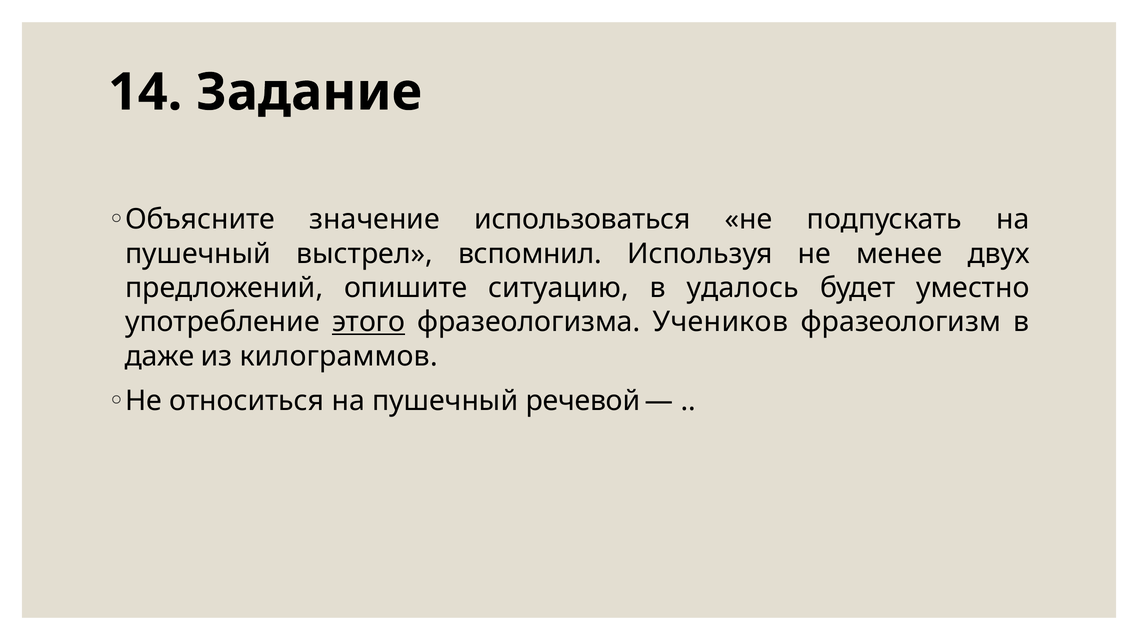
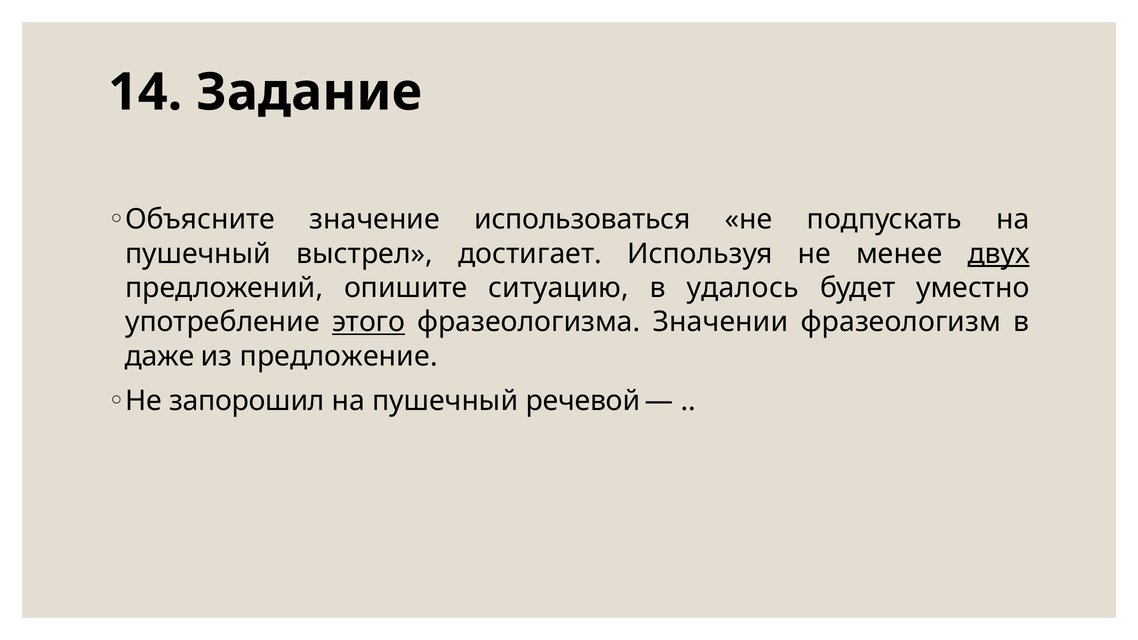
вспомнил: вспомнил -> достигает
двух underline: none -> present
Учеников: Учеников -> Значении
килограммов: килограммов -> предложение
относиться: относиться -> запорошил
